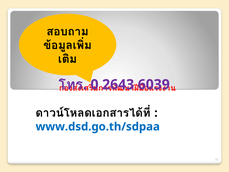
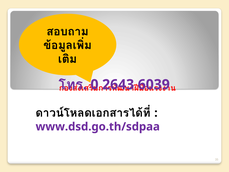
www.dsd.go.th/sdpaa colour: blue -> purple
